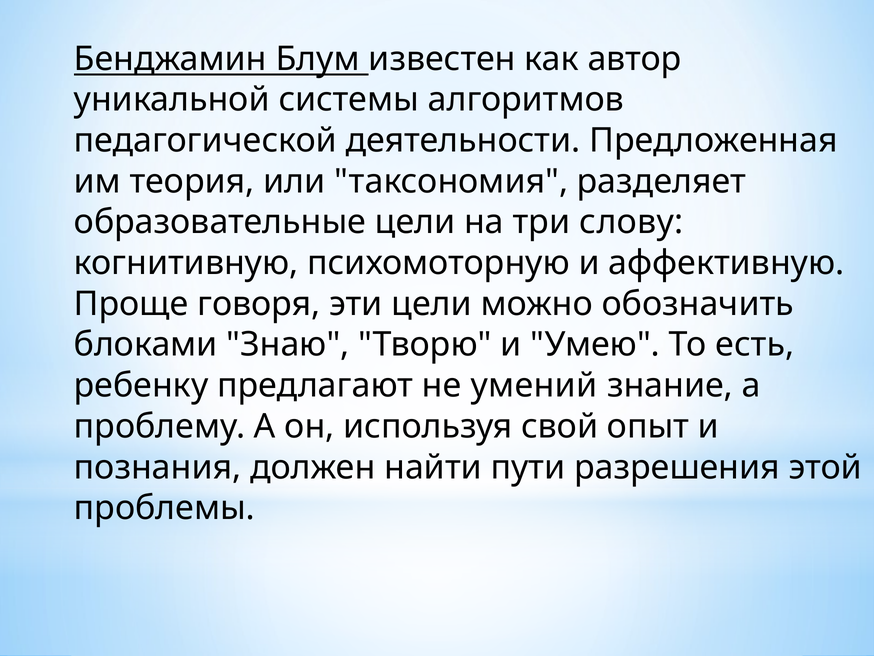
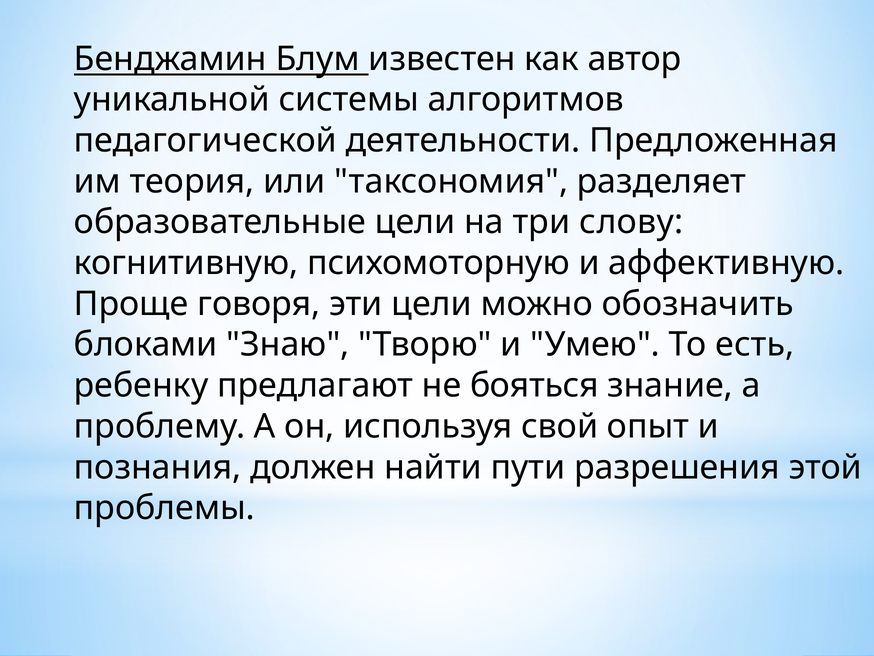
умений: умений -> бояться
